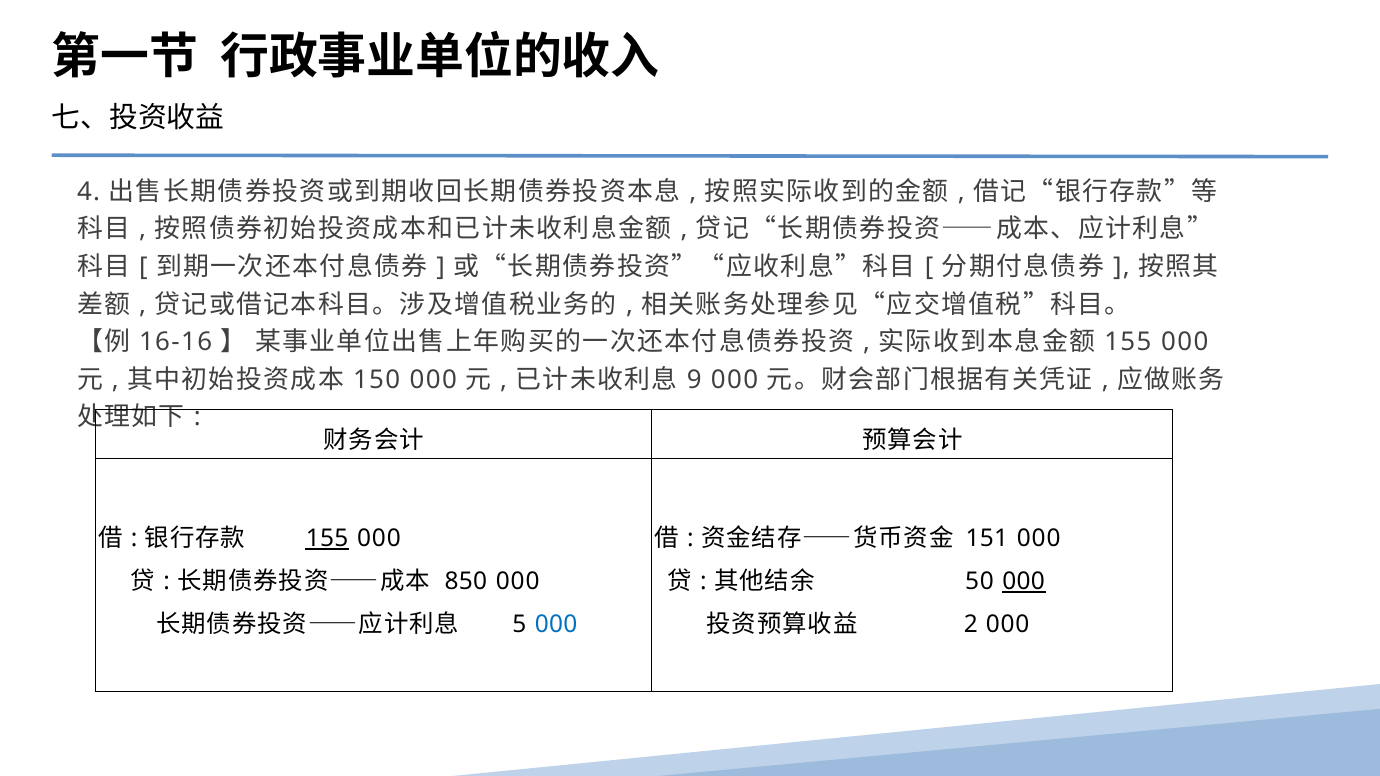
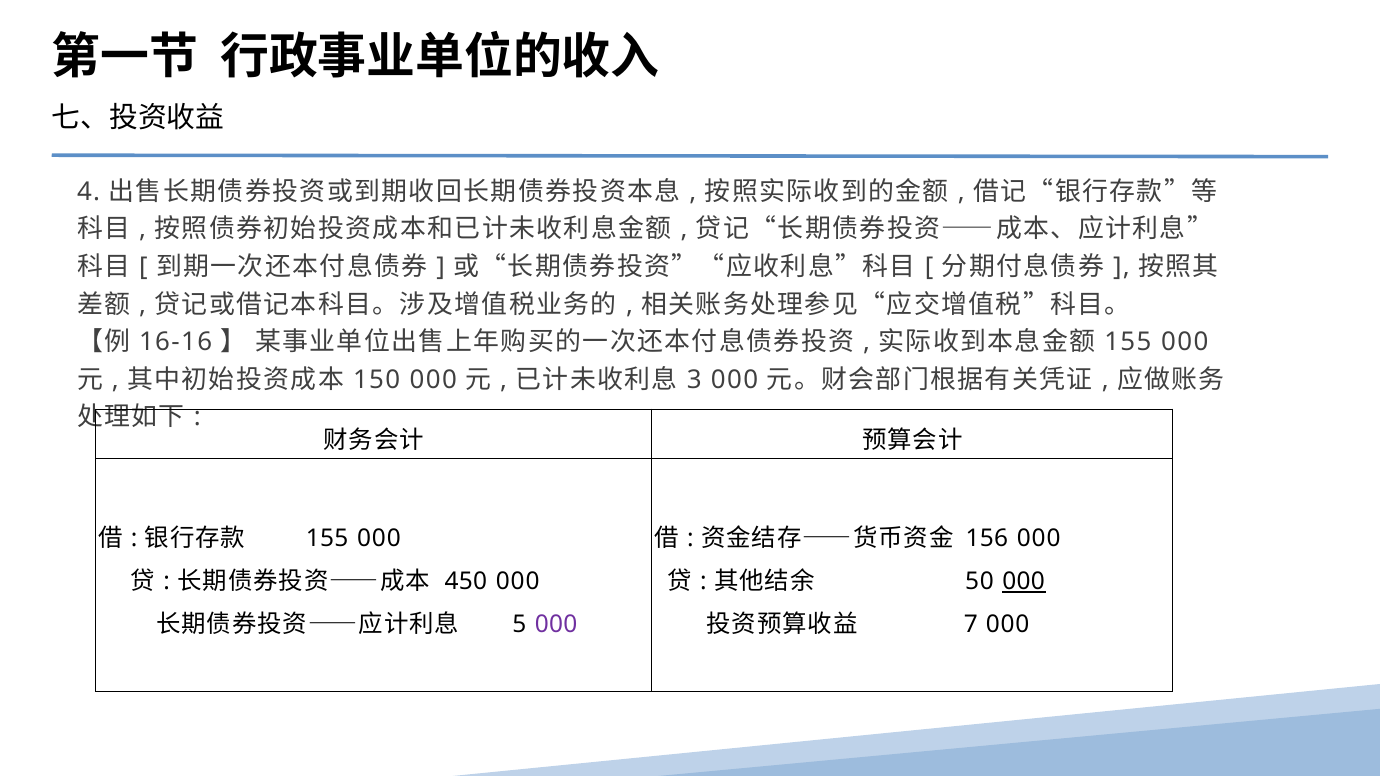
9: 9 -> 3
155 at (327, 539) underline: present -> none
151: 151 -> 156
850: 850 -> 450
000 at (556, 624) colour: blue -> purple
2: 2 -> 7
